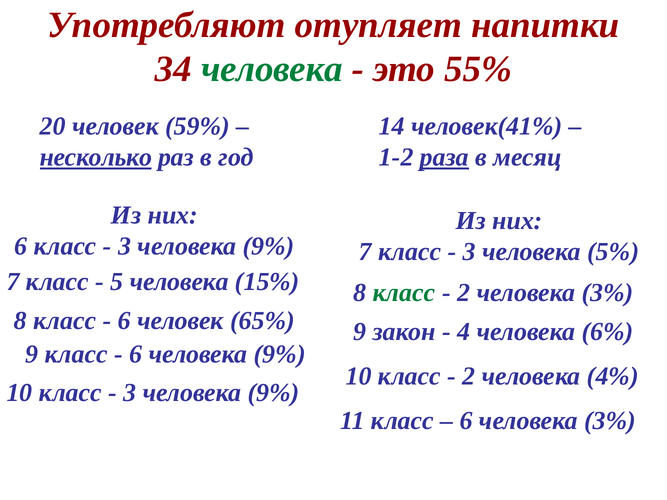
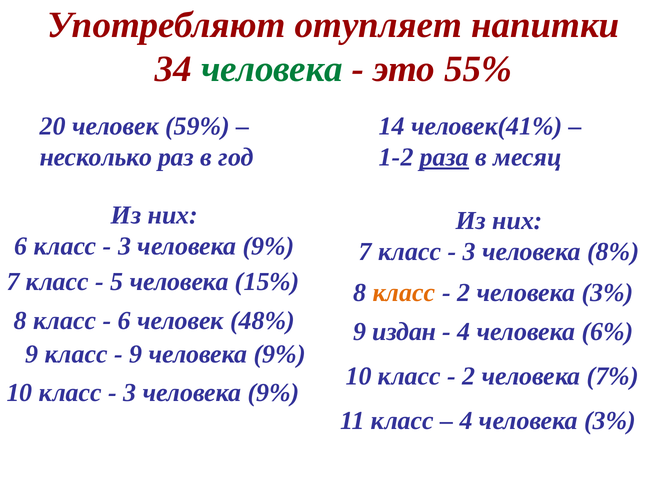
несколько underline: present -> none
5%: 5% -> 8%
класс at (404, 293) colour: green -> orange
65%: 65% -> 48%
закон: закон -> издан
6 at (136, 354): 6 -> 9
4%: 4% -> 7%
6 at (466, 421): 6 -> 4
